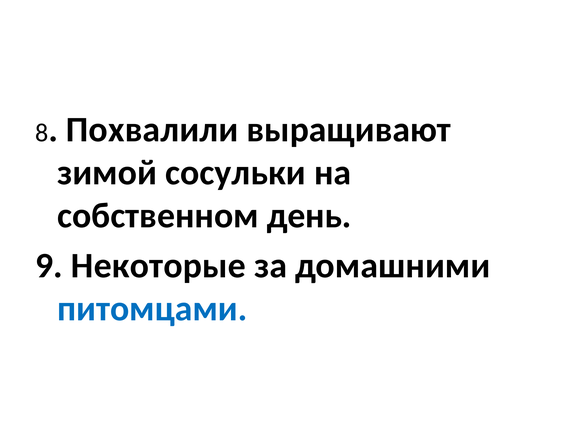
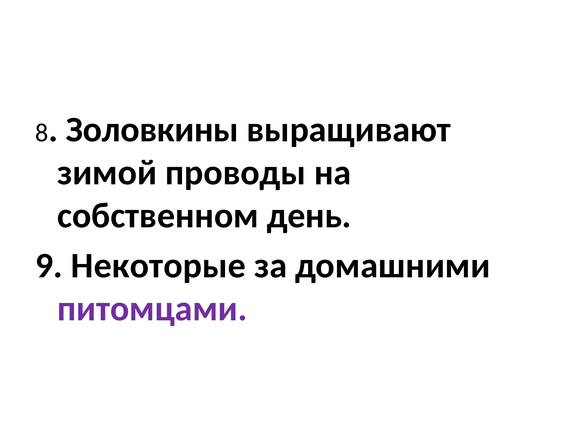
Похвалили: Похвалили -> Золовкины
сосульки: сосульки -> проводы
питомцами colour: blue -> purple
